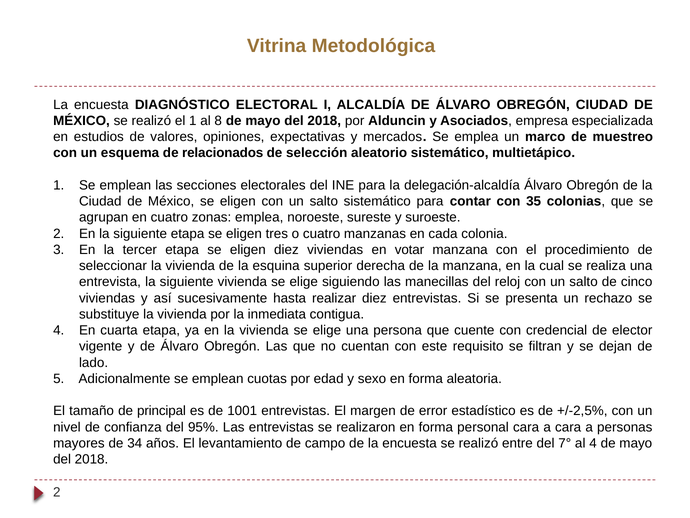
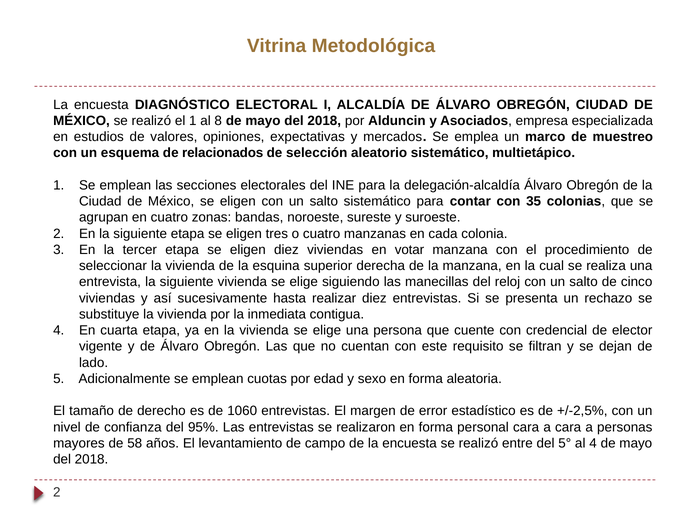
zonas emplea: emplea -> bandas
principal: principal -> derecho
1001: 1001 -> 1060
34: 34 -> 58
7°: 7° -> 5°
